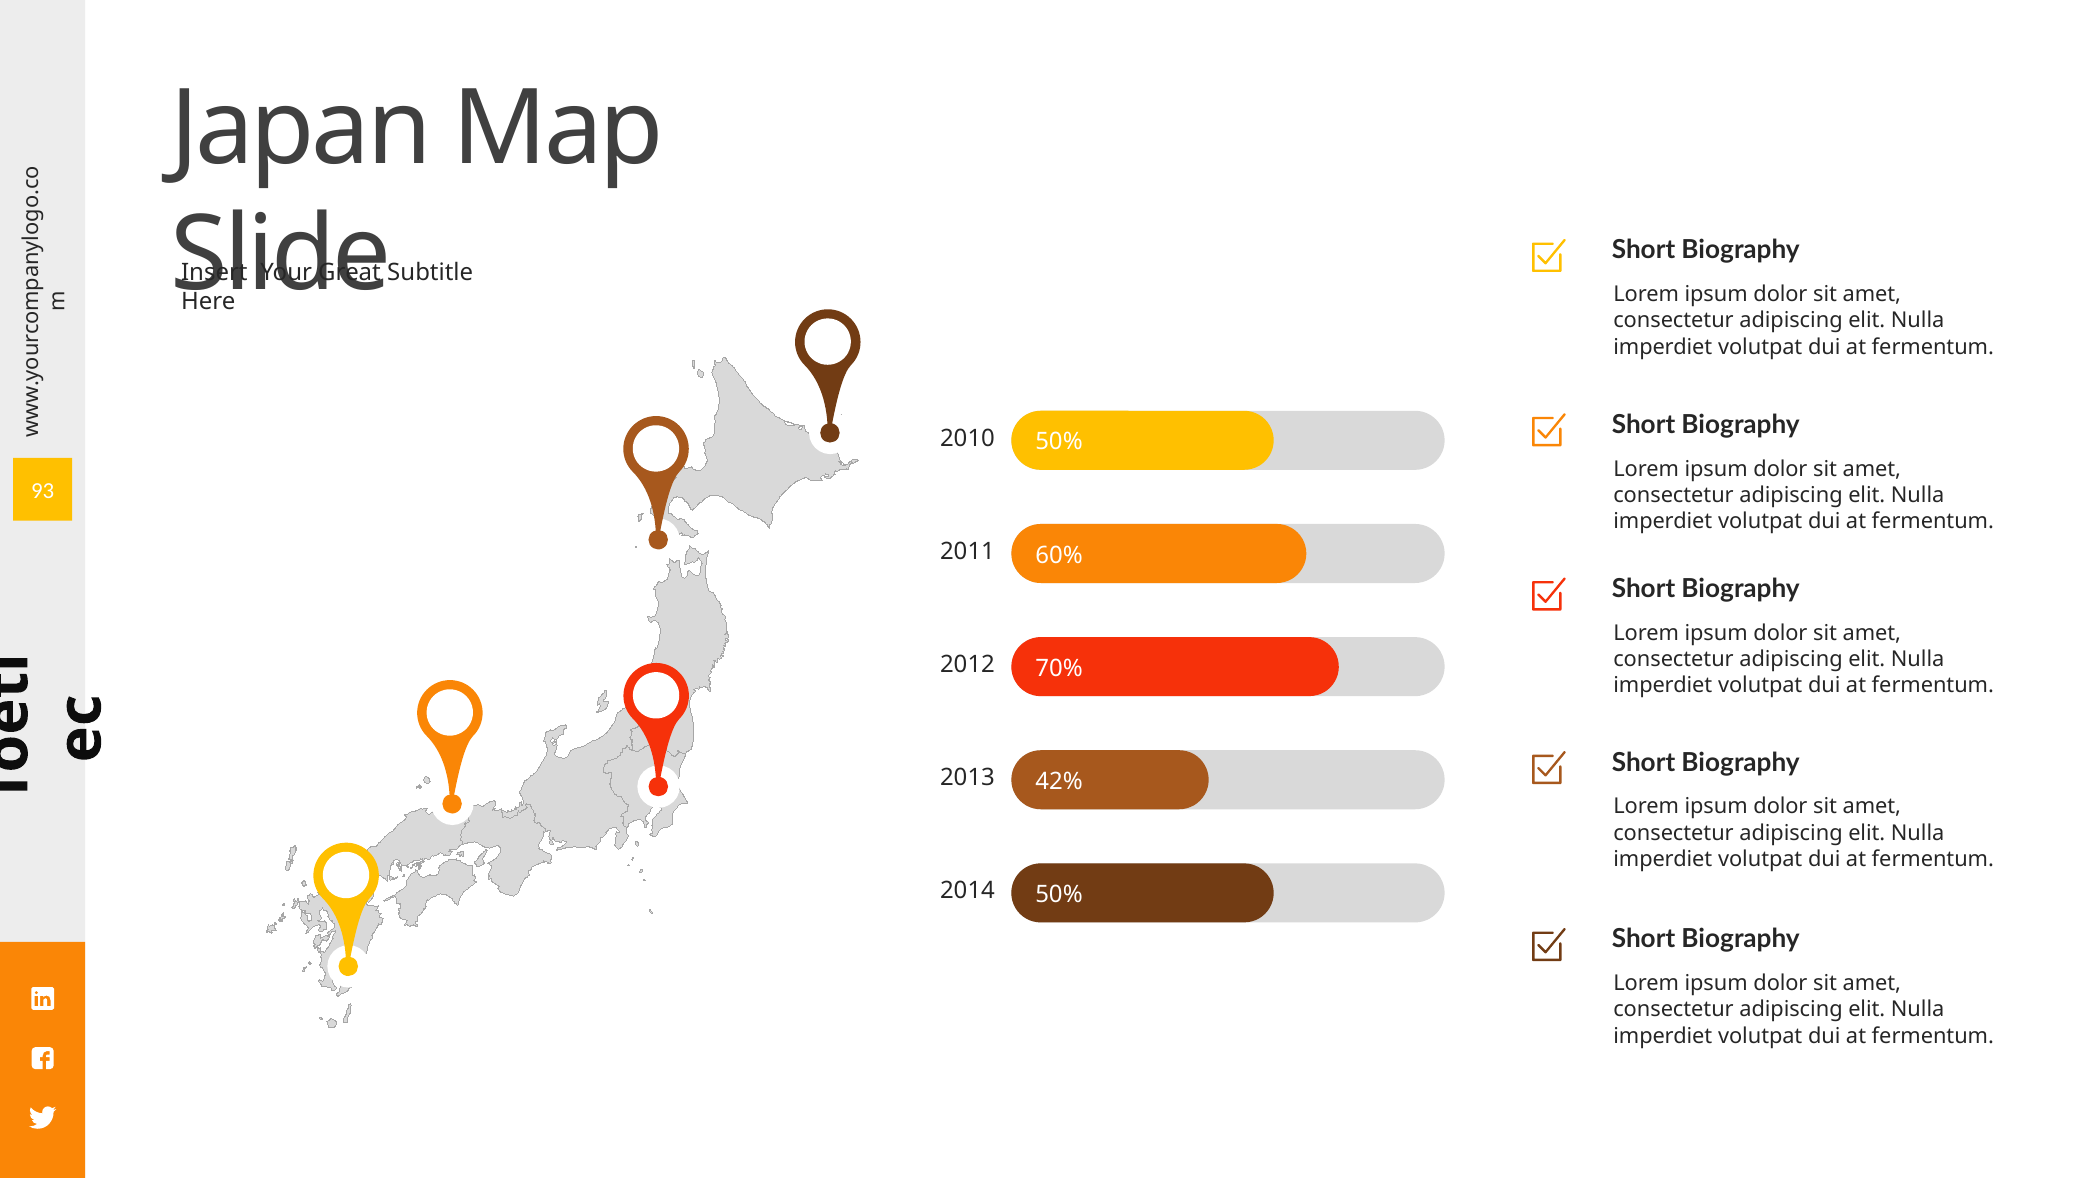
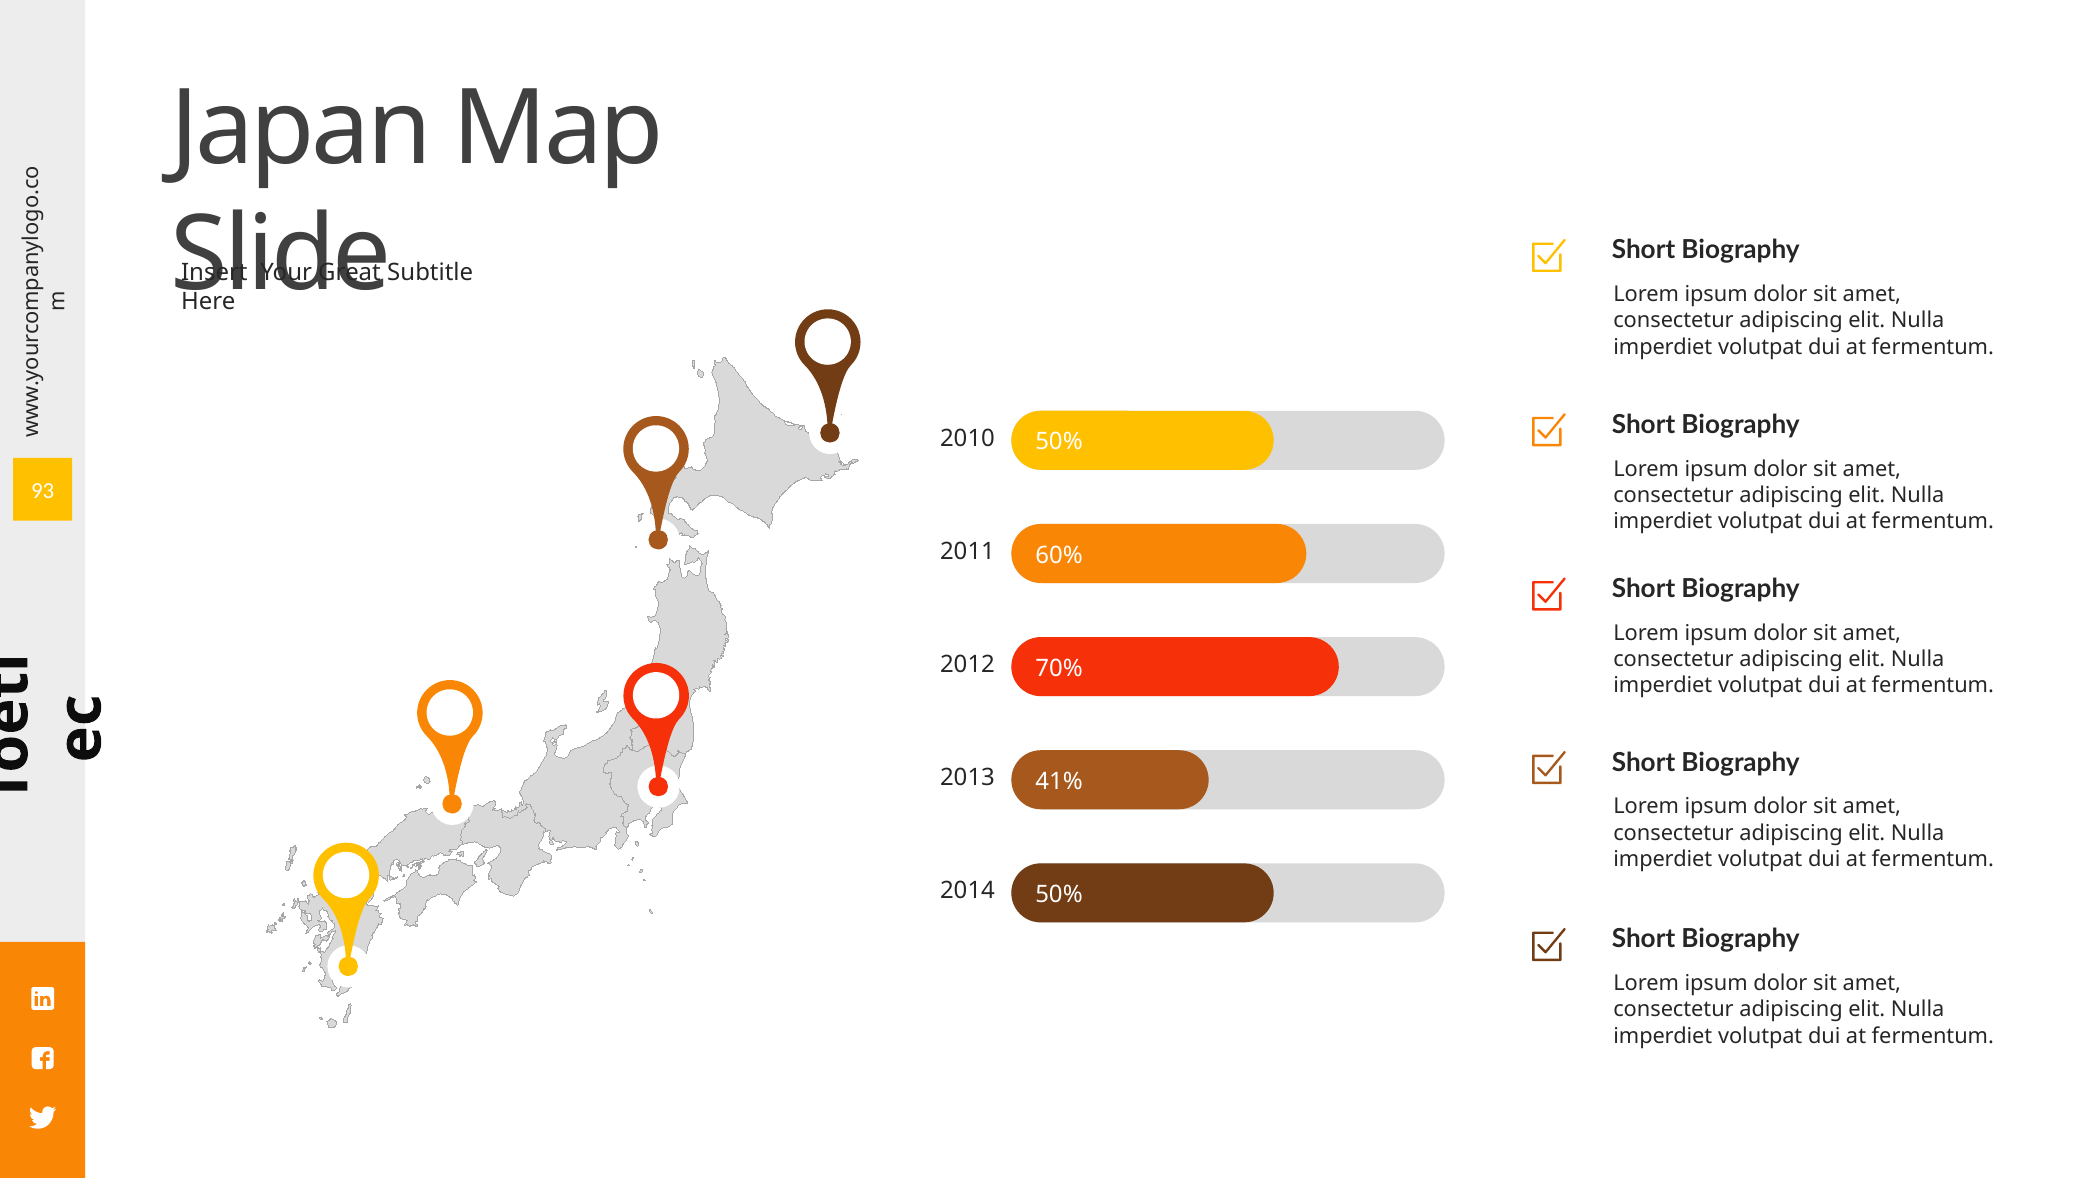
42%: 42% -> 41%
